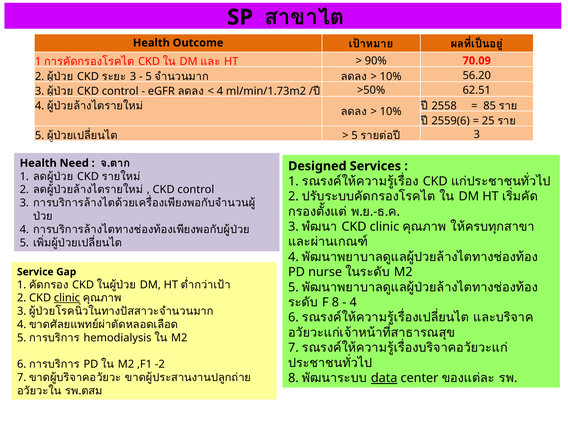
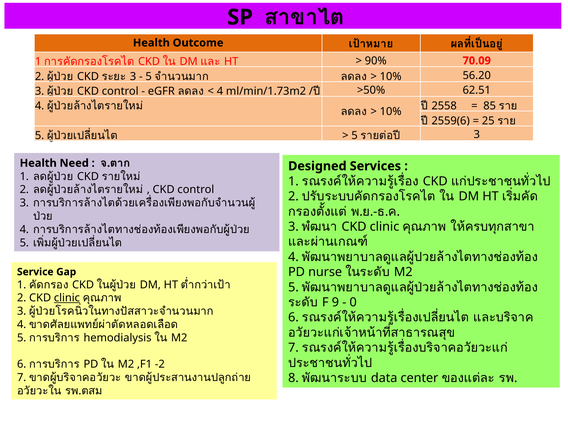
F 8: 8 -> 9
4 at (353, 302): 4 -> 0
data underline: present -> none
